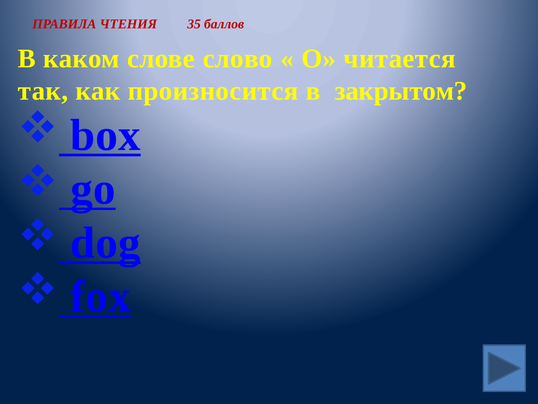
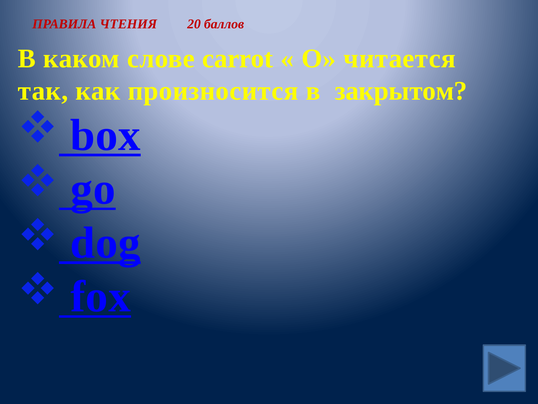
35: 35 -> 20
слово: слово -> carrot
